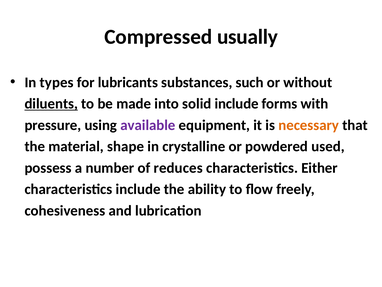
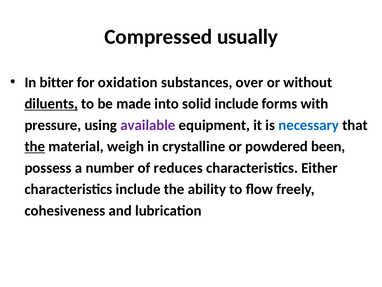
types: types -> bitter
lubricants: lubricants -> oxidation
such: such -> over
necessary colour: orange -> blue
the at (35, 146) underline: none -> present
shape: shape -> weigh
used: used -> been
